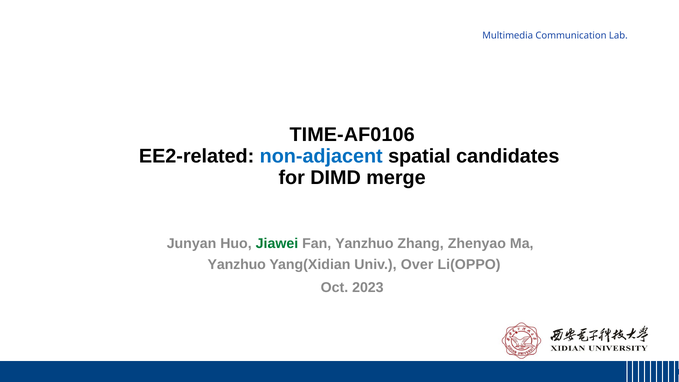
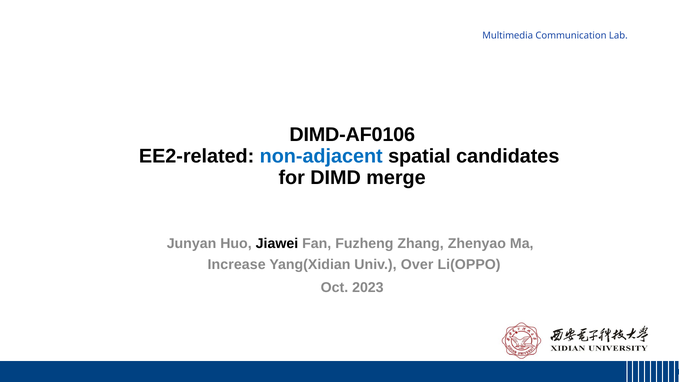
TIME-AF0106: TIME-AF0106 -> DIMD-AF0106
Jiawei colour: green -> black
Fan Yanzhuo: Yanzhuo -> Fuzheng
Yanzhuo at (237, 265): Yanzhuo -> Increase
